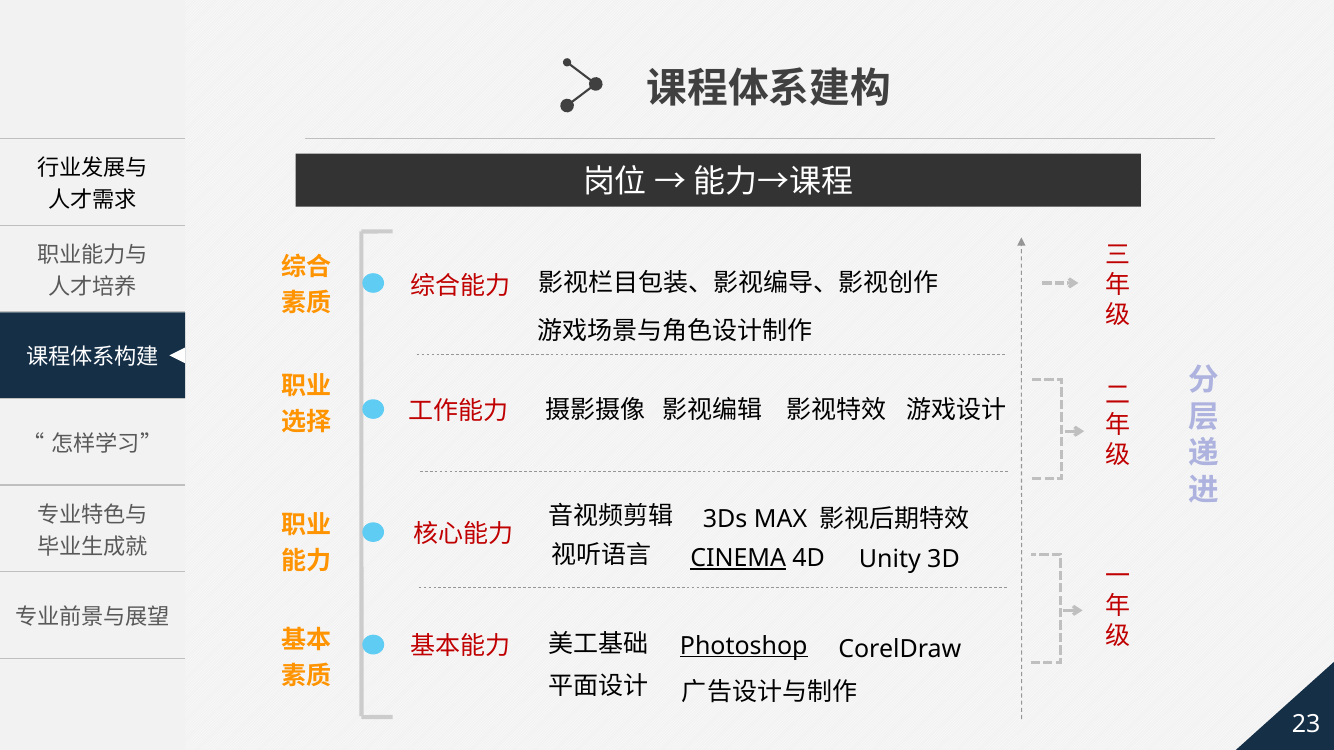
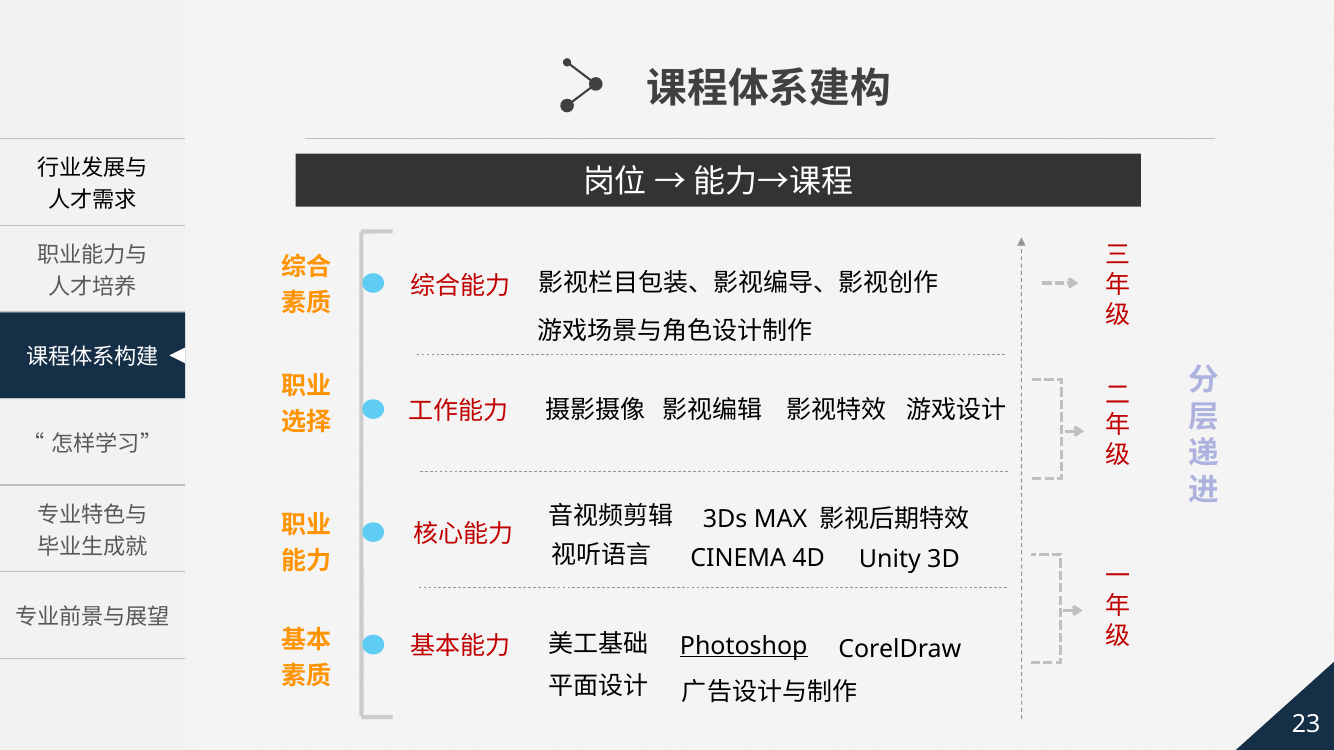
CINEMA underline: present -> none
